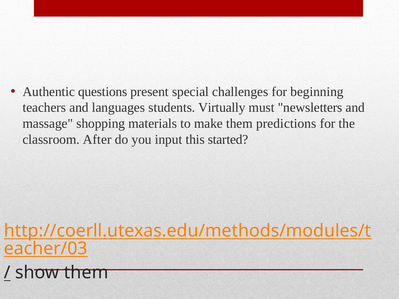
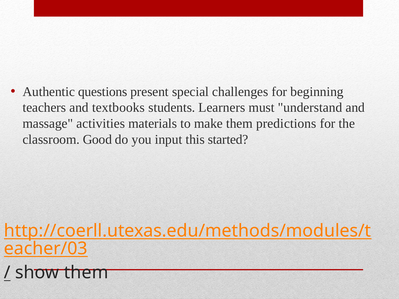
languages: languages -> textbooks
Virtually: Virtually -> Learners
newsletters: newsletters -> understand
shopping: shopping -> activities
After: After -> Good
